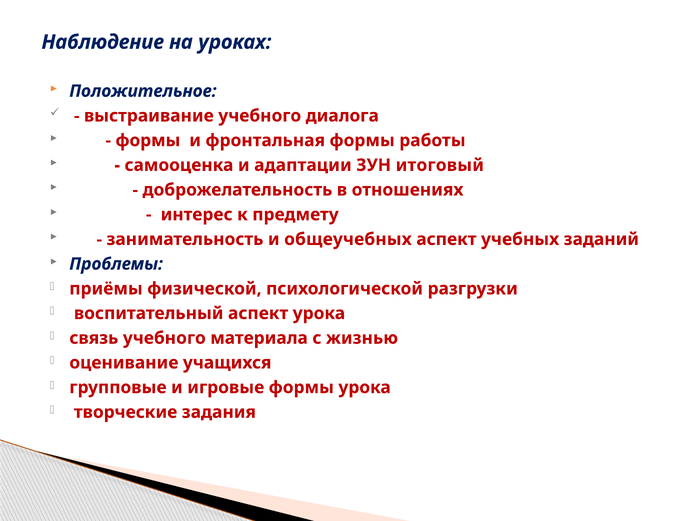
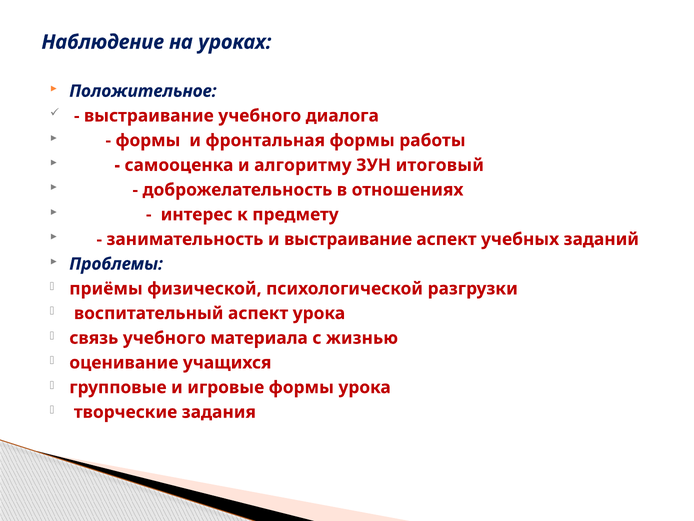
адаптации: адаптации -> алгоритму
и общеучебных: общеучебных -> выстраивание
